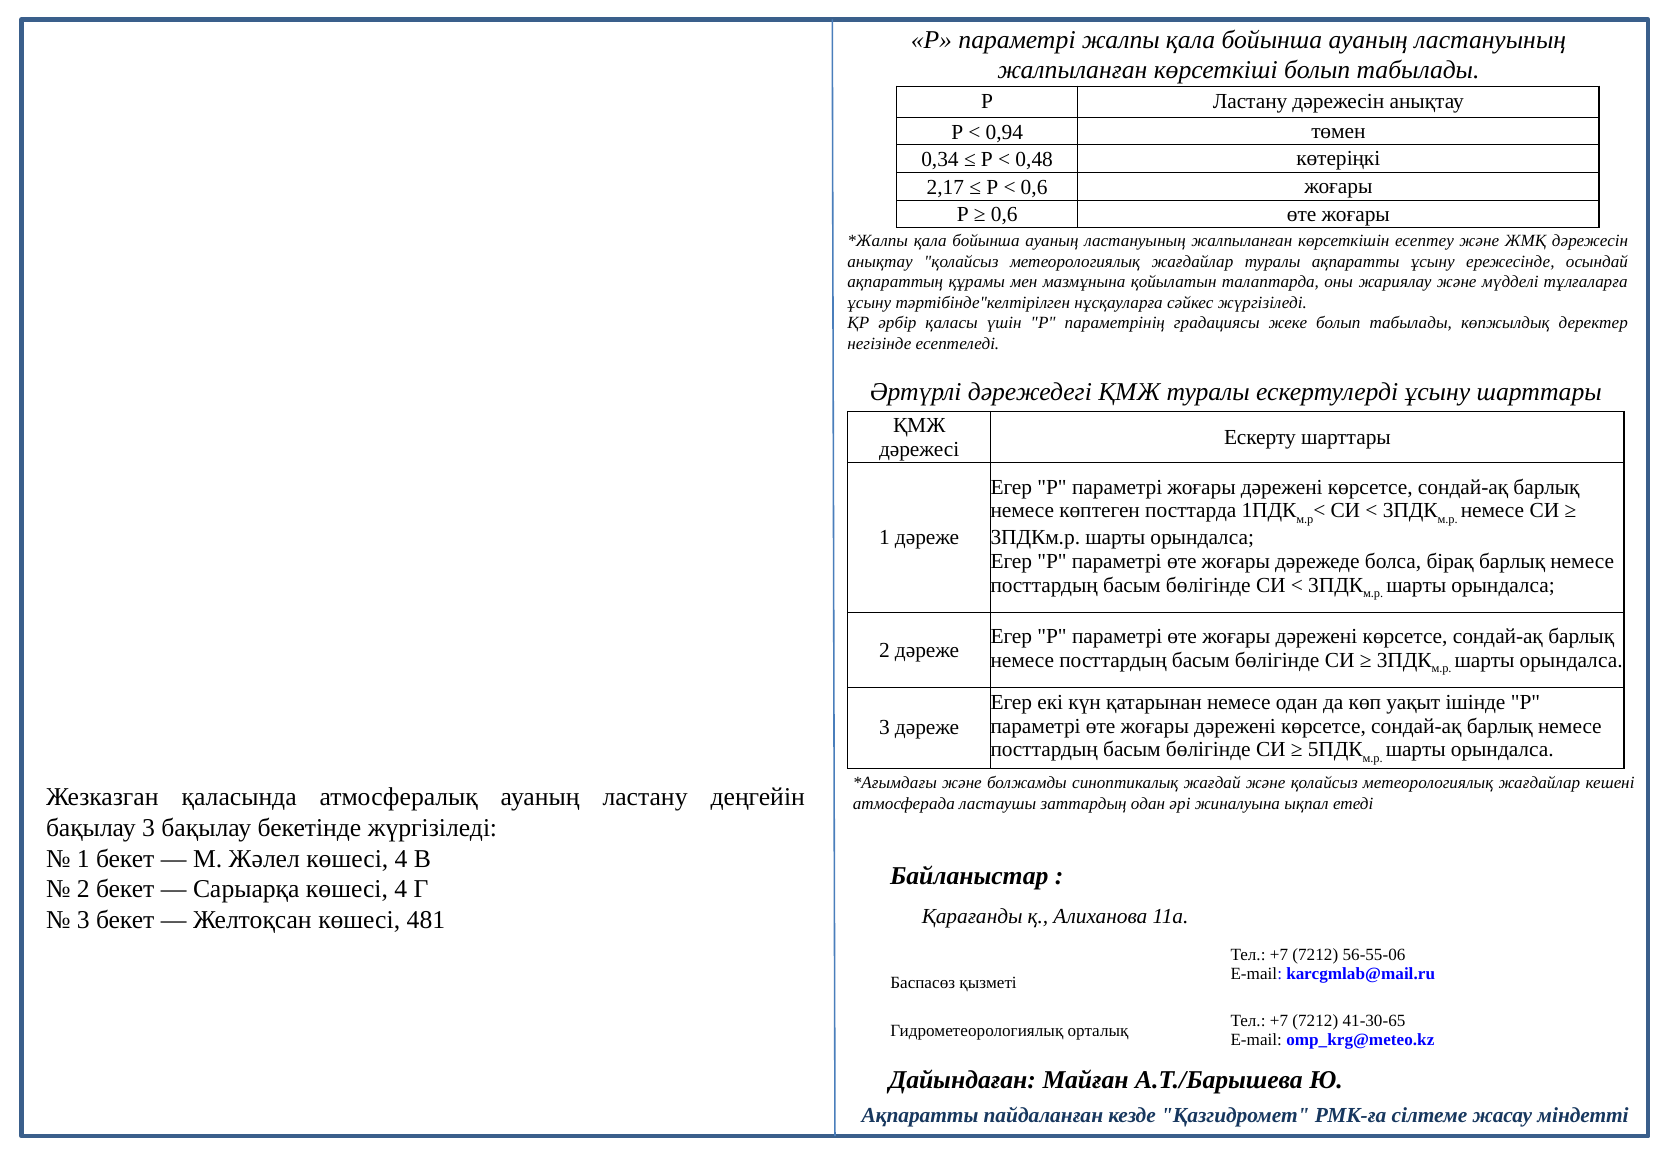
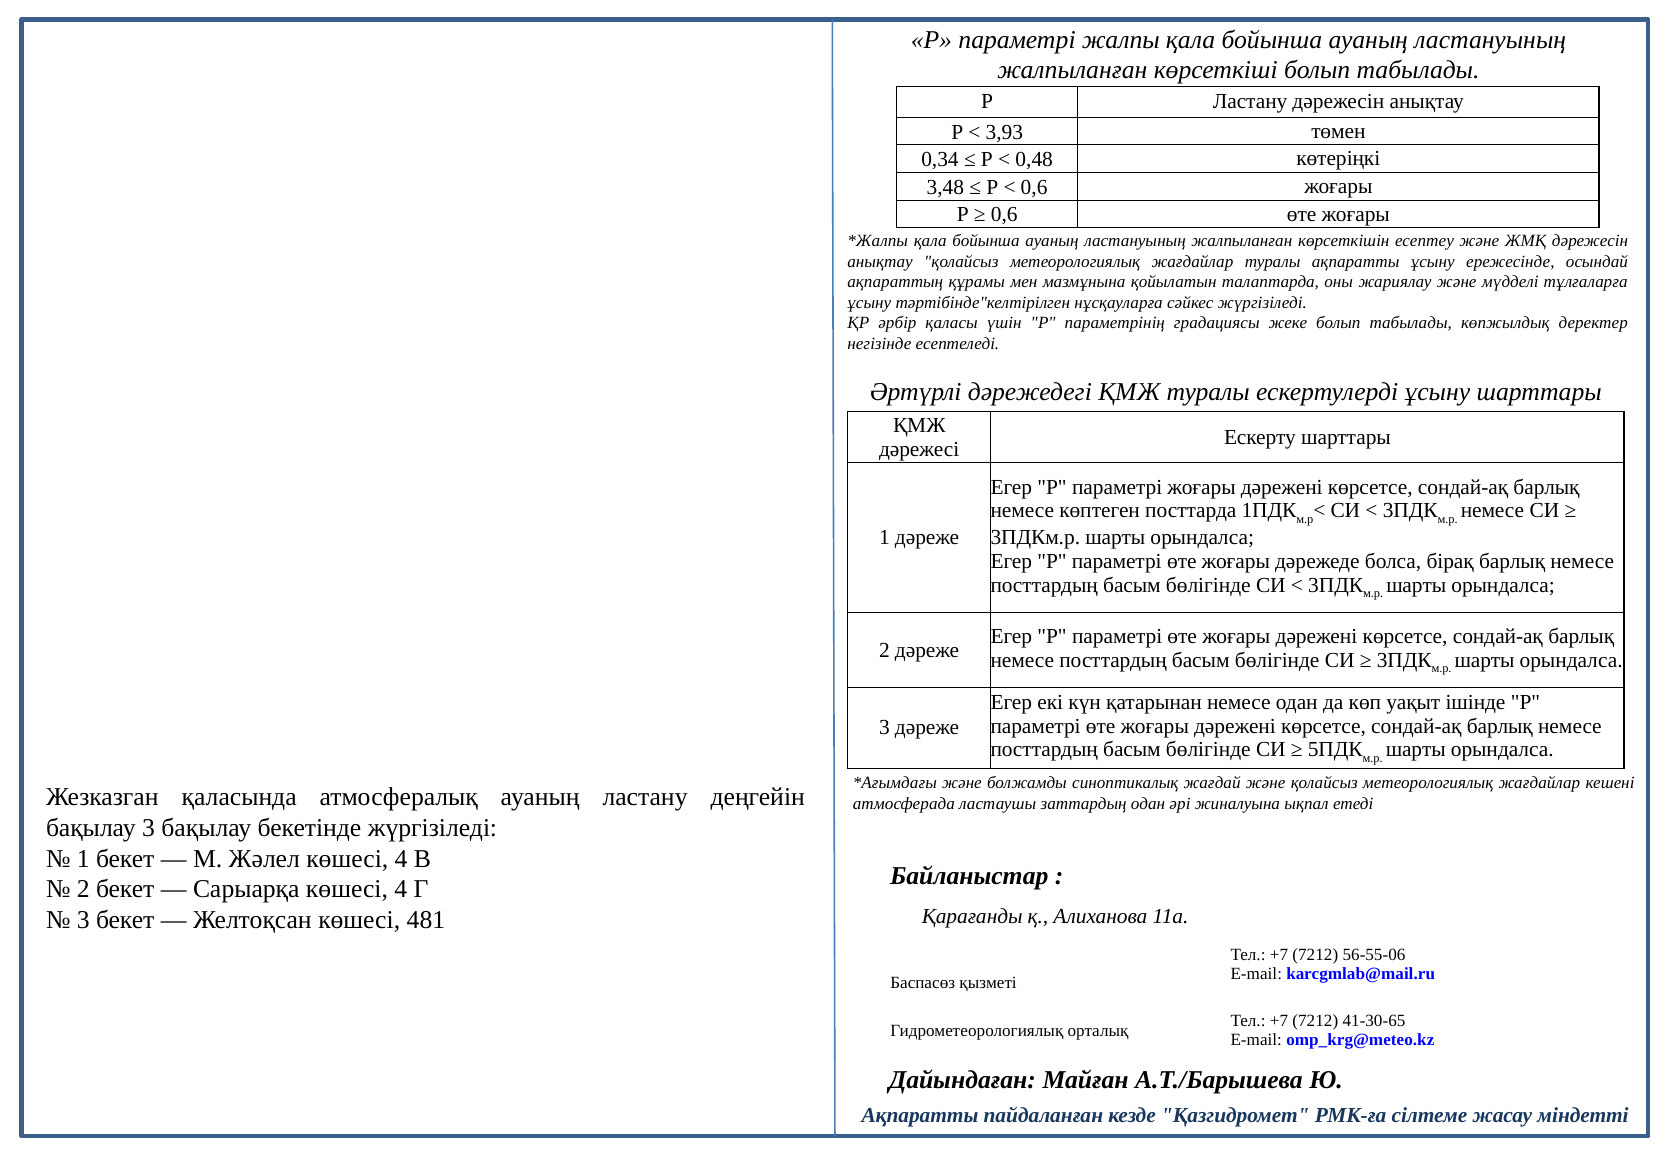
0,94: 0,94 -> 3,93
2,17: 2,17 -> 3,48
